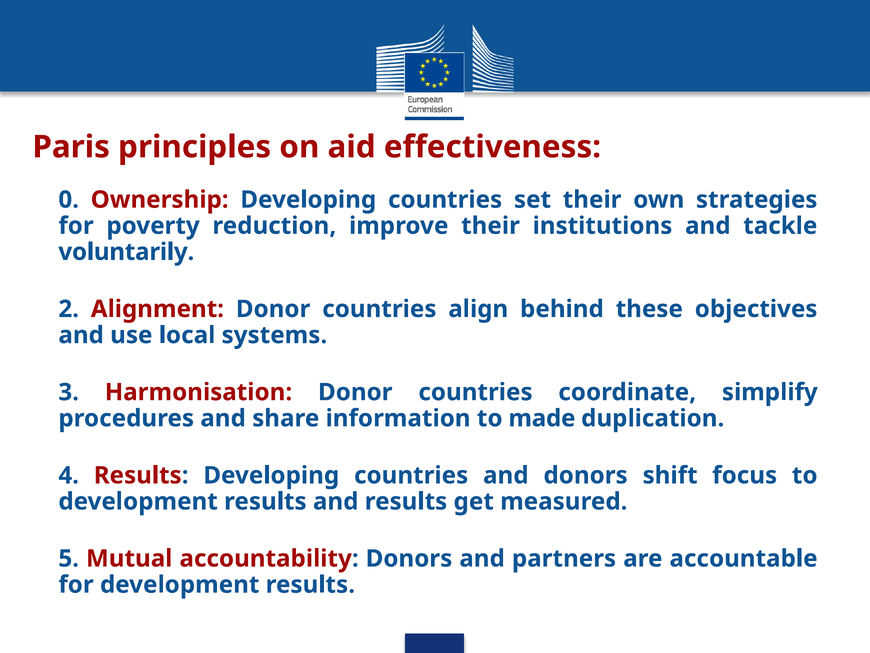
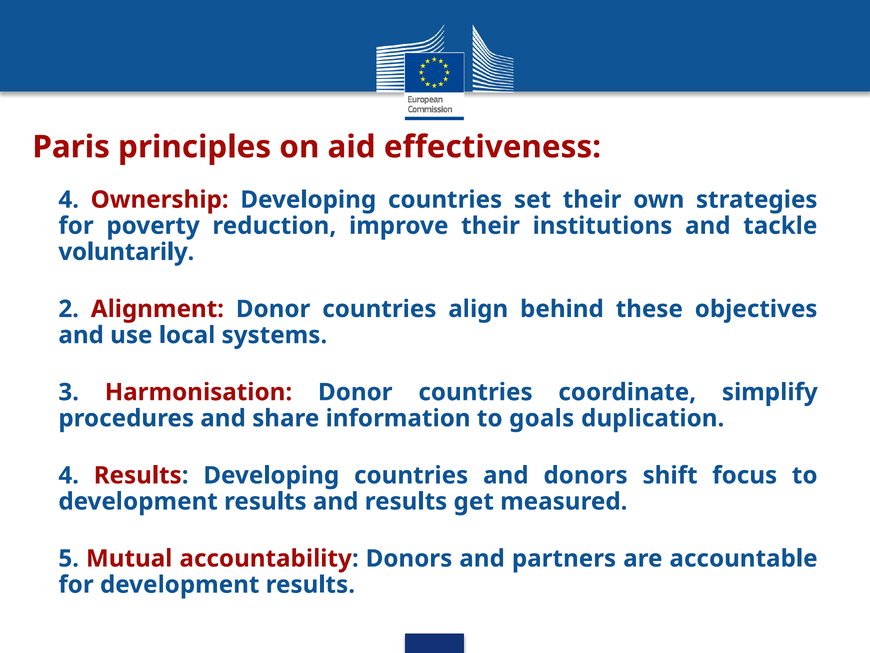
0 at (69, 200): 0 -> 4
made: made -> goals
